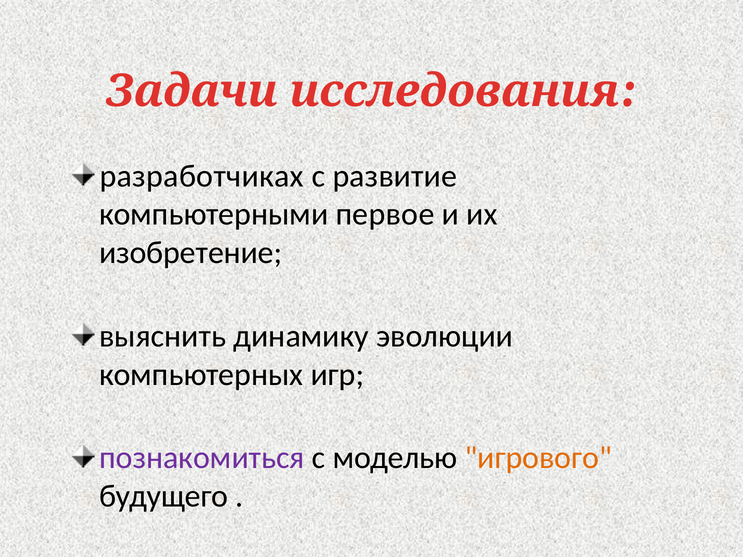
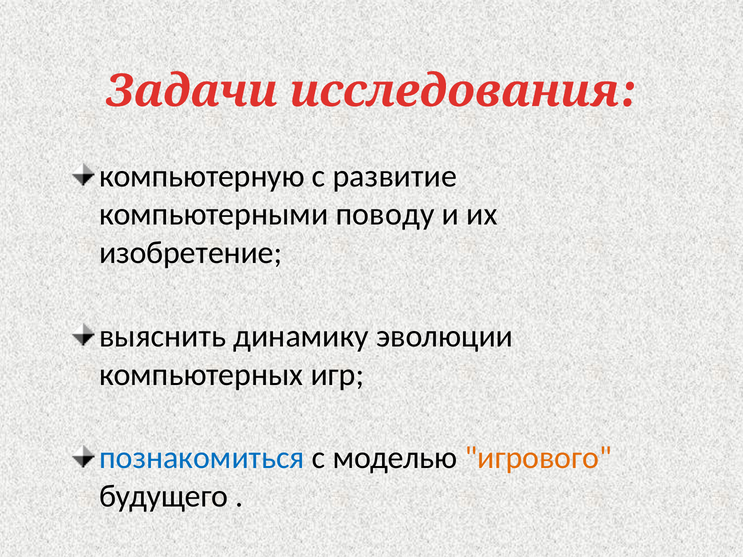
разработчиках: разработчиках -> компьютерную
первое: первое -> поводу
познакомиться colour: purple -> blue
